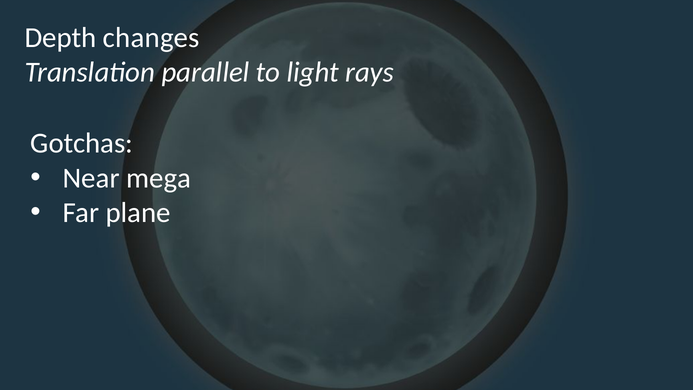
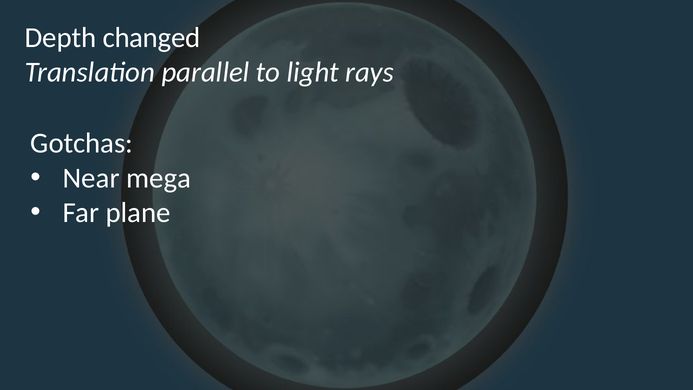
changes: changes -> changed
